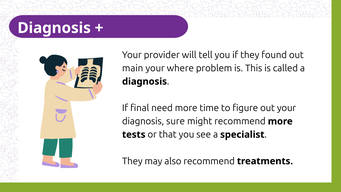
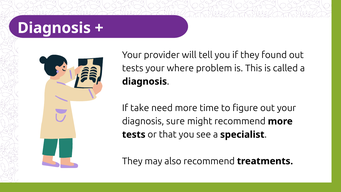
main at (133, 68): main -> tests
final: final -> take
